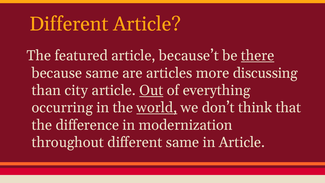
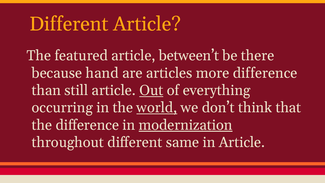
because’t: because’t -> between’t
there underline: present -> none
because same: same -> hand
more discussing: discussing -> difference
city: city -> still
modernization underline: none -> present
